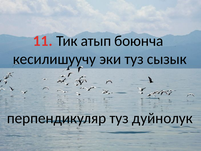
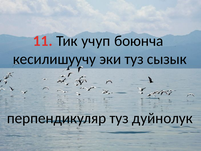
атып: атып -> учуп
